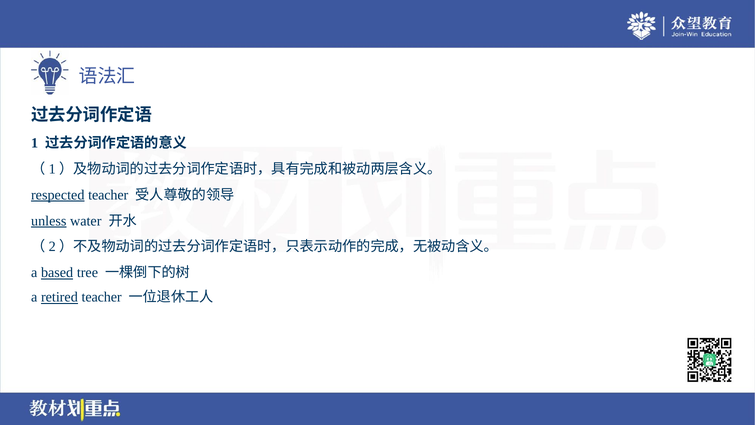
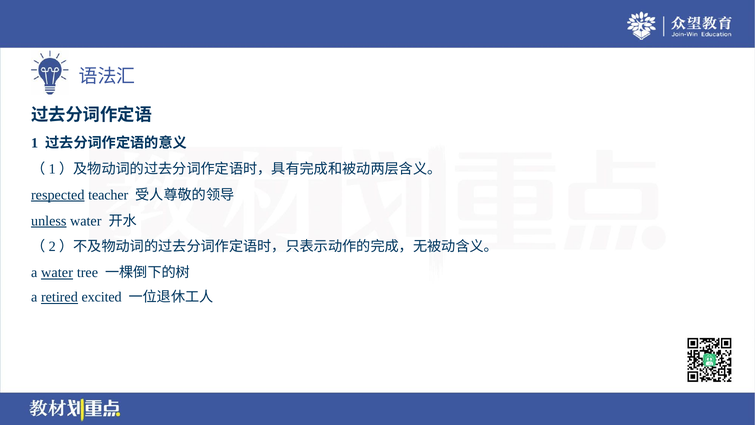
a based: based -> water
retired teacher: teacher -> excited
